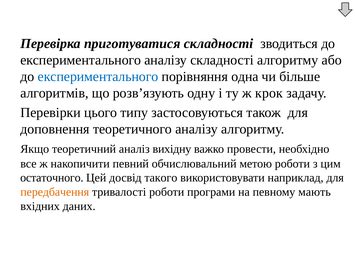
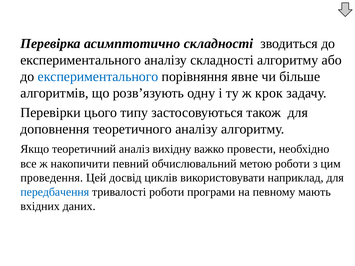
приготуватися: приготуватися -> асимптотично
одна: одна -> явне
остаточного: остаточного -> проведення
такого: такого -> циклів
передбачення colour: orange -> blue
